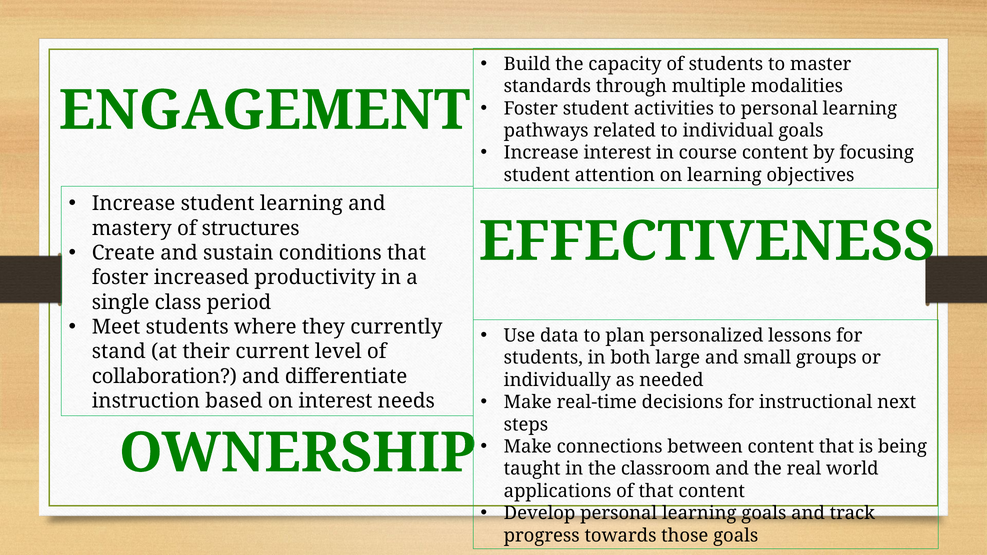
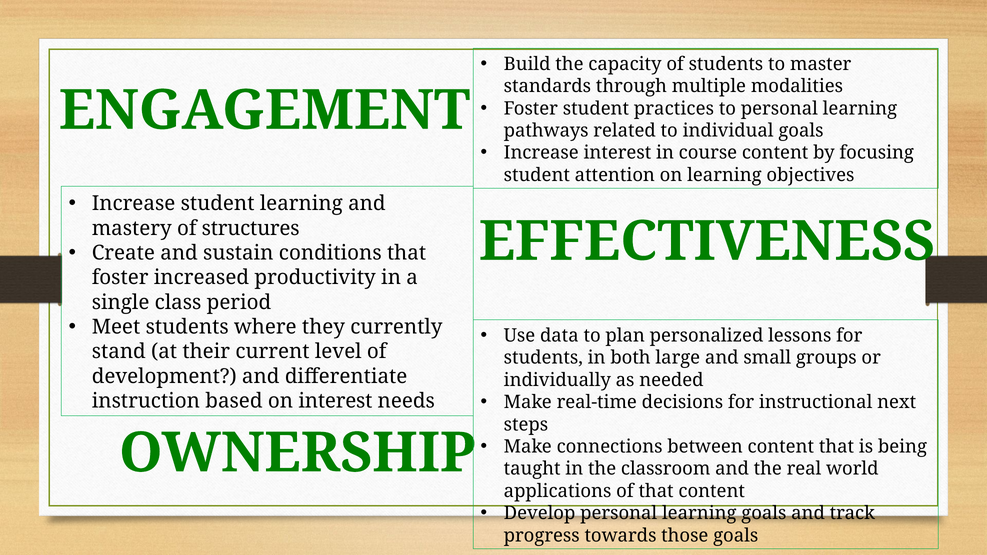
activities: activities -> practices
collaboration: collaboration -> development
